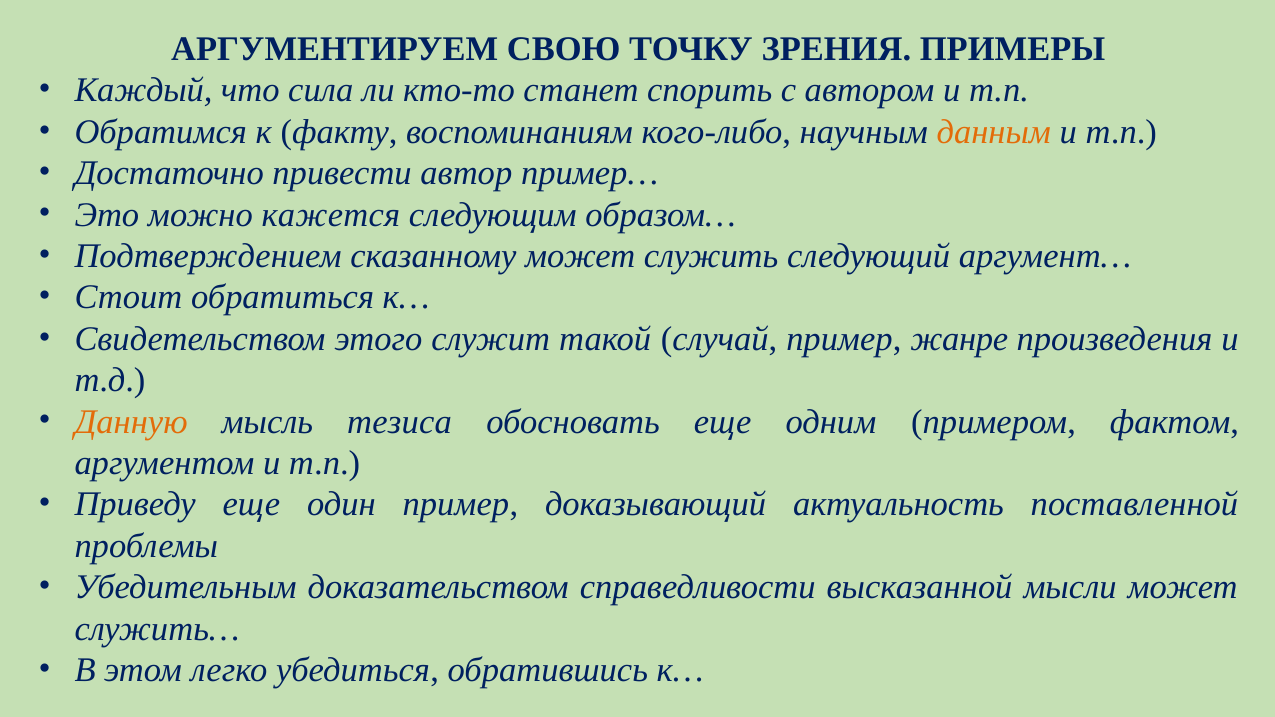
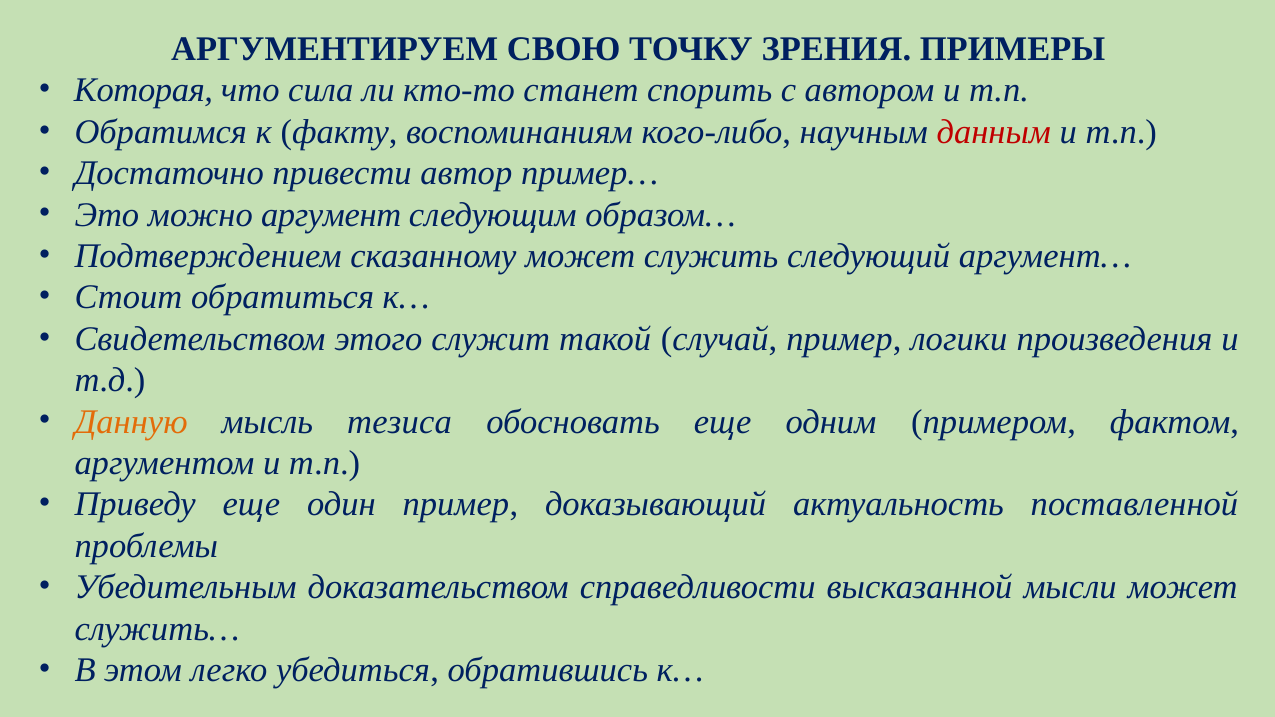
Каждый: Каждый -> Которая
данным colour: orange -> red
кажется: кажется -> аргумент
жанре: жанре -> логики
